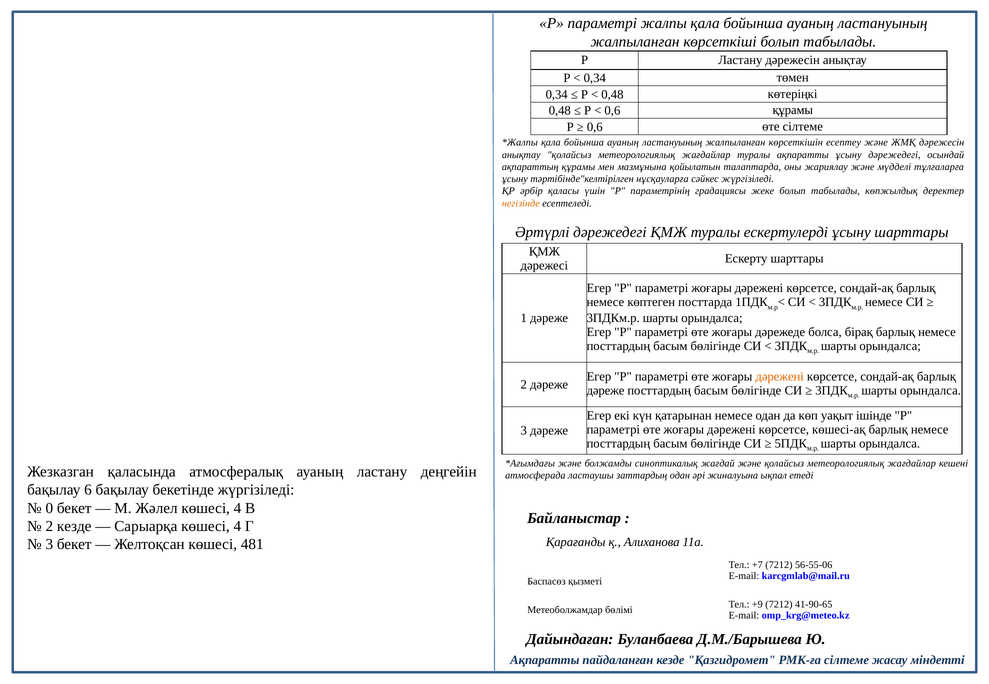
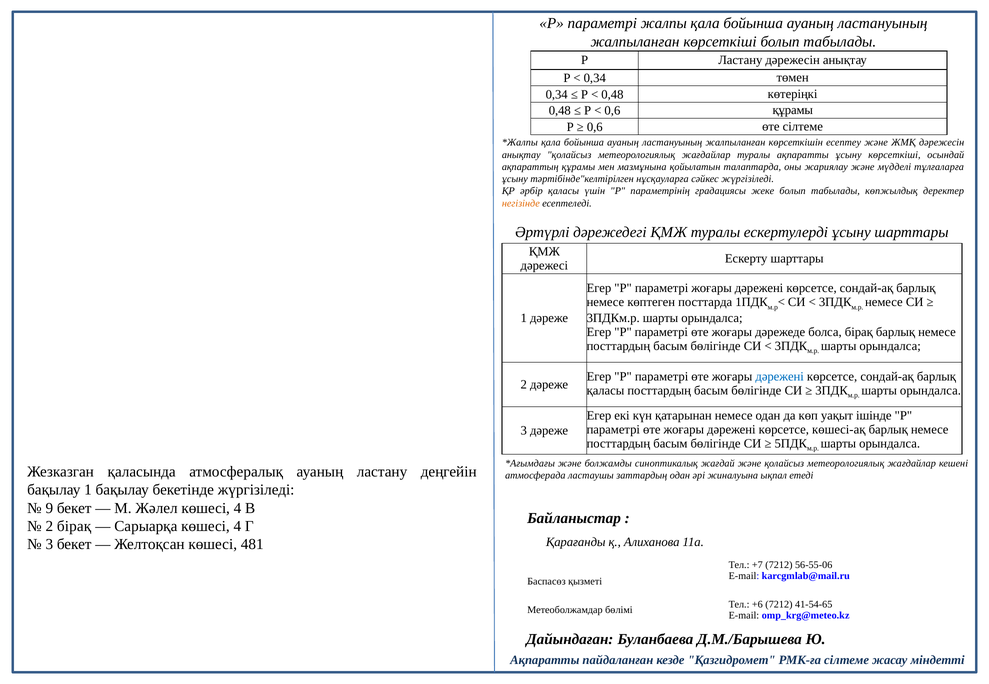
ұсыну дәрежедегі: дәрежедегі -> көрсеткіші
дәрежені at (780, 377) colour: orange -> blue
дәреже at (606, 391): дәреже -> қаласы
бақылау 6: 6 -> 1
0: 0 -> 9
2 кезде: кезде -> бірақ
+9: +9 -> +6
41-90-65: 41-90-65 -> 41-54-65
